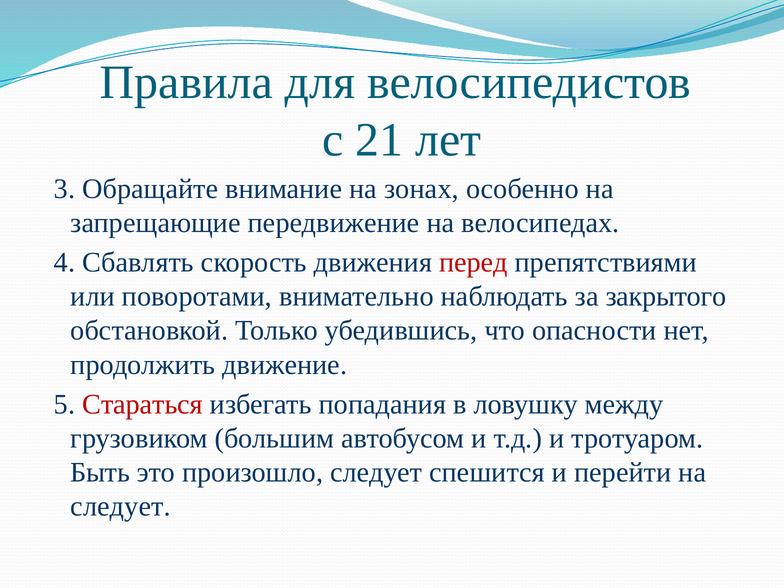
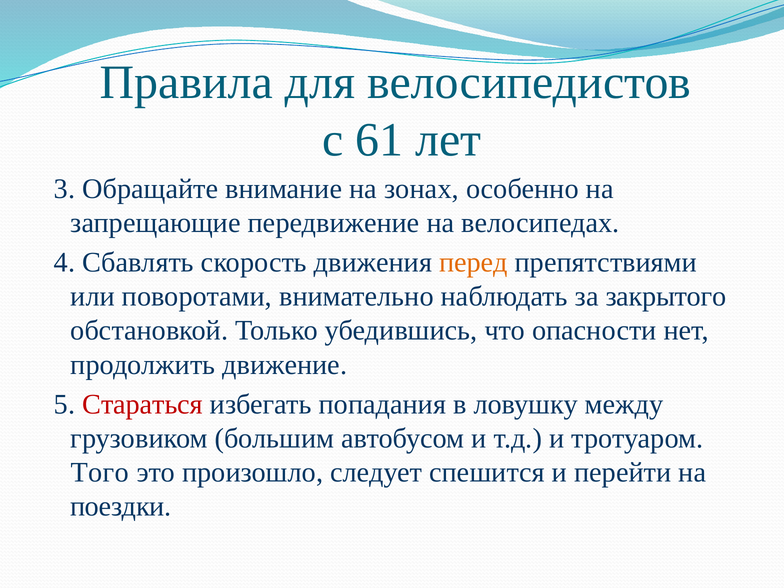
21: 21 -> 61
перед colour: red -> orange
Быть: Быть -> Того
следует at (121, 507): следует -> поездки
